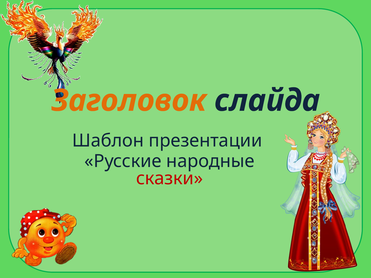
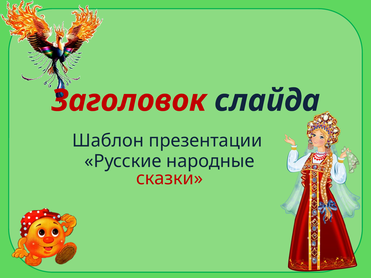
Заголовок colour: orange -> red
